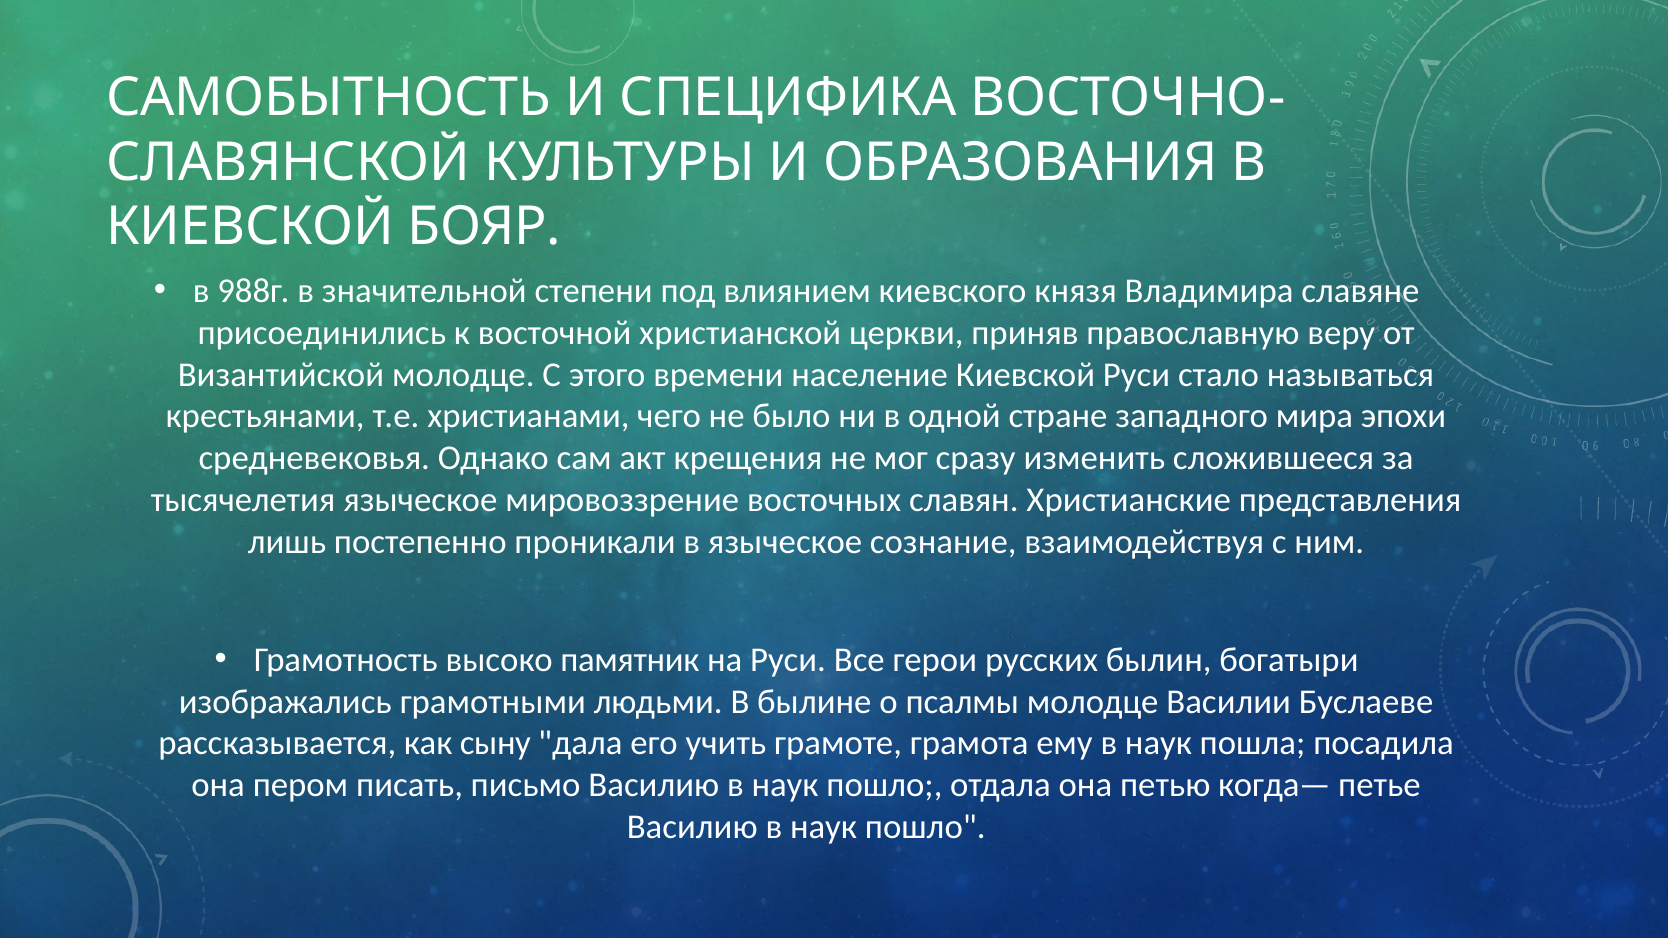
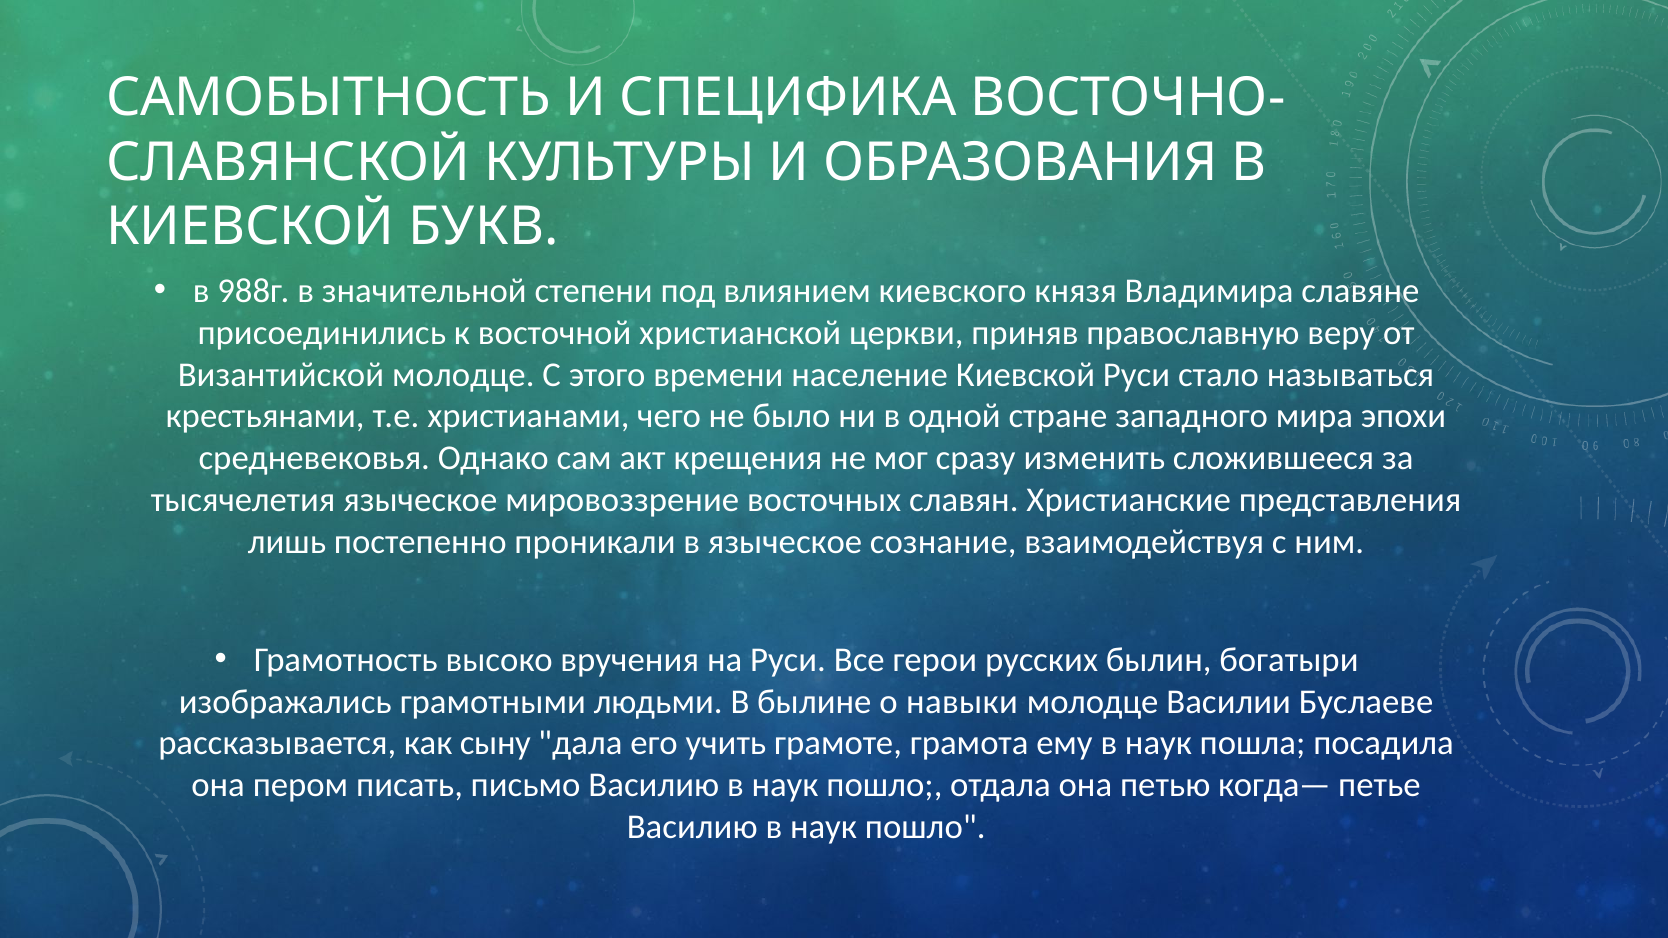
БОЯР: БОЯР -> БУКВ
памятник: памятник -> вручения
псалмы: псалмы -> навыки
